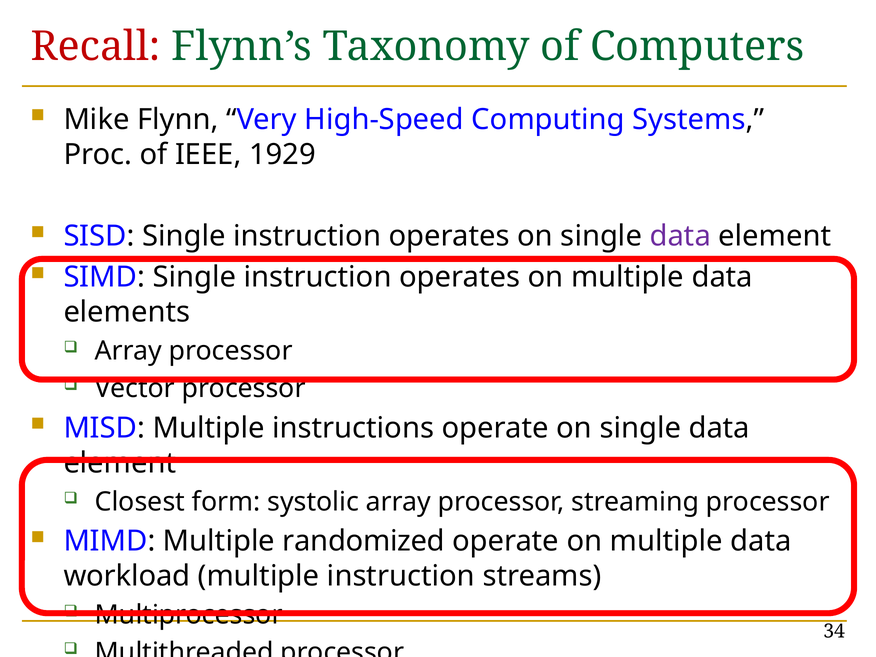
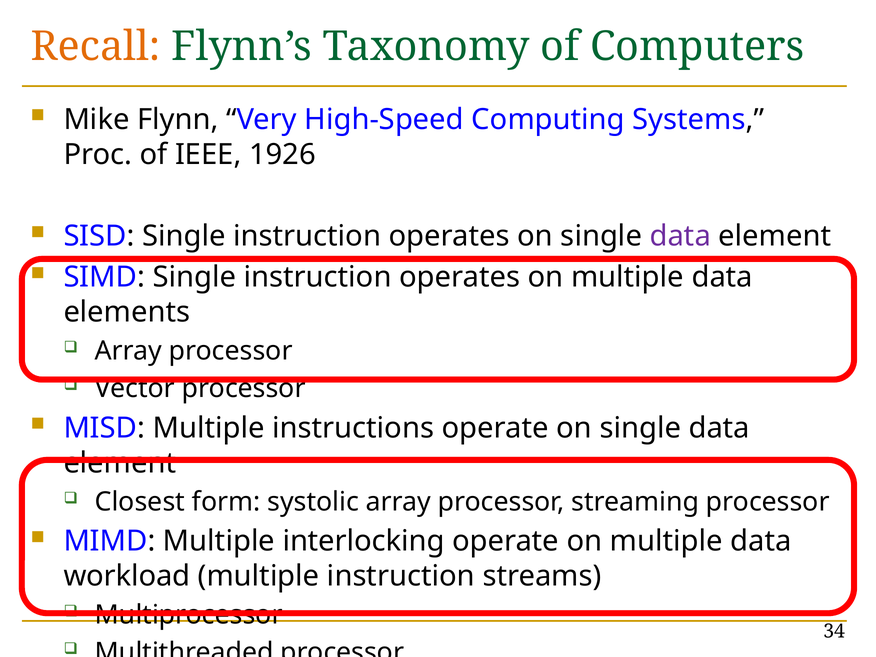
Recall colour: red -> orange
1929: 1929 -> 1926
randomized: randomized -> interlocking
